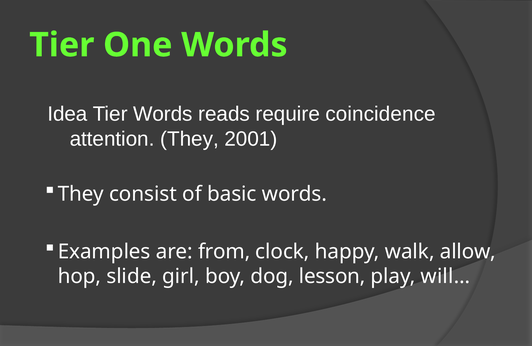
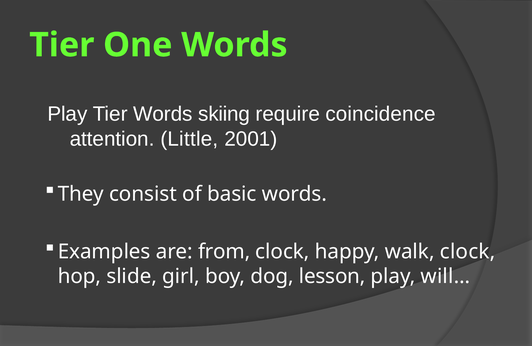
Idea at (67, 114): Idea -> Play
reads: reads -> skiing
attention They: They -> Little
walk allow: allow -> clock
